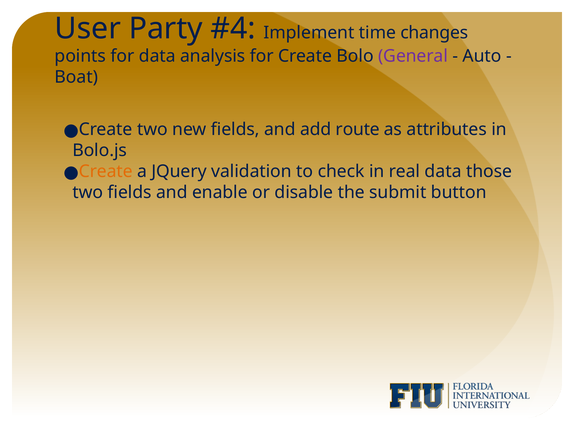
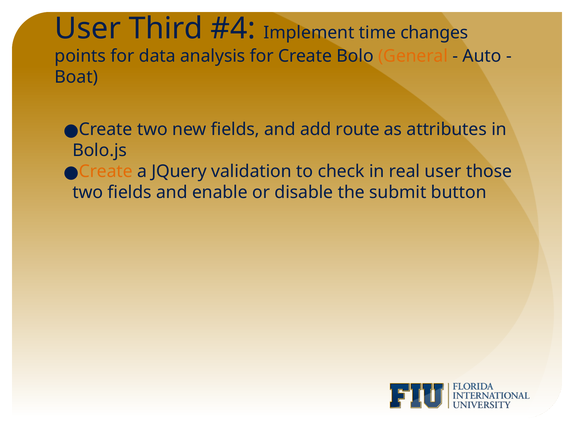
Party: Party -> Third
General colour: purple -> orange
real data: data -> user
